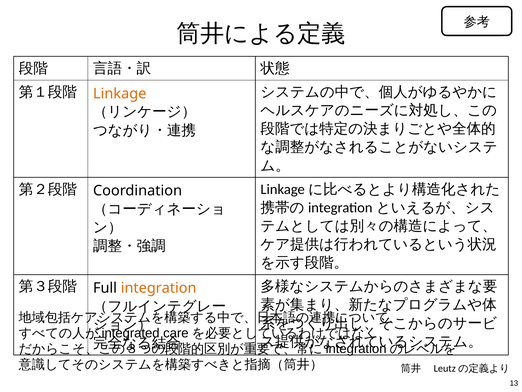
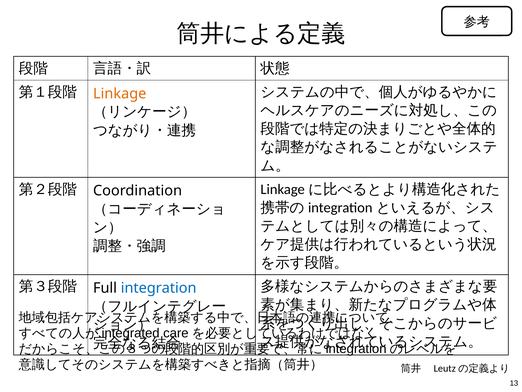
integration colour: orange -> blue
